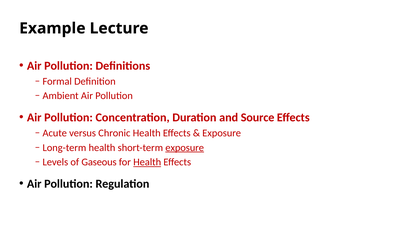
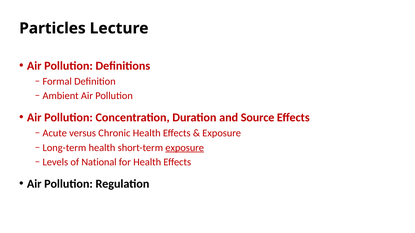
Example: Example -> Particles
Gaseous: Gaseous -> National
Health at (147, 162) underline: present -> none
